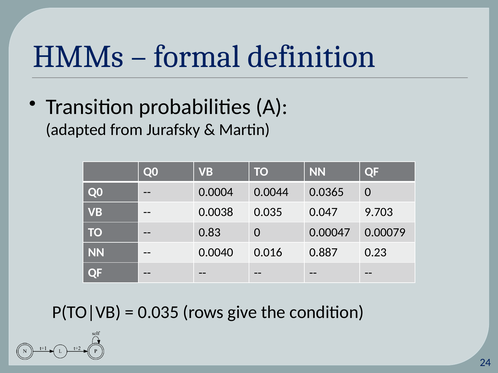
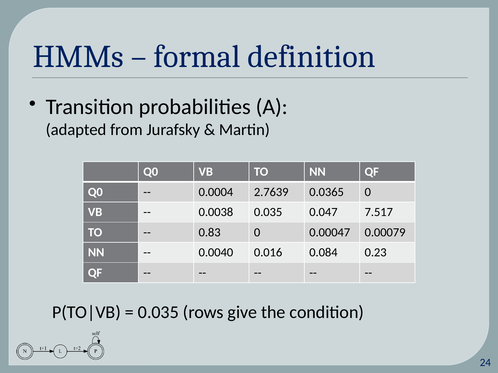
0.0044: 0.0044 -> 2.7639
9.703: 9.703 -> 7.517
0.887: 0.887 -> 0.084
